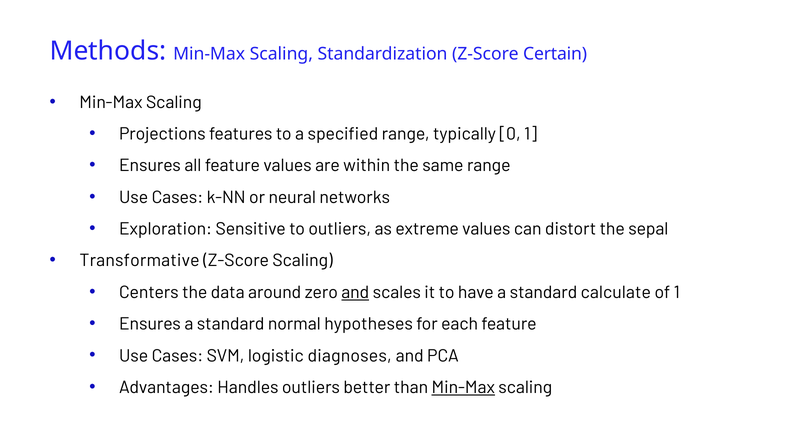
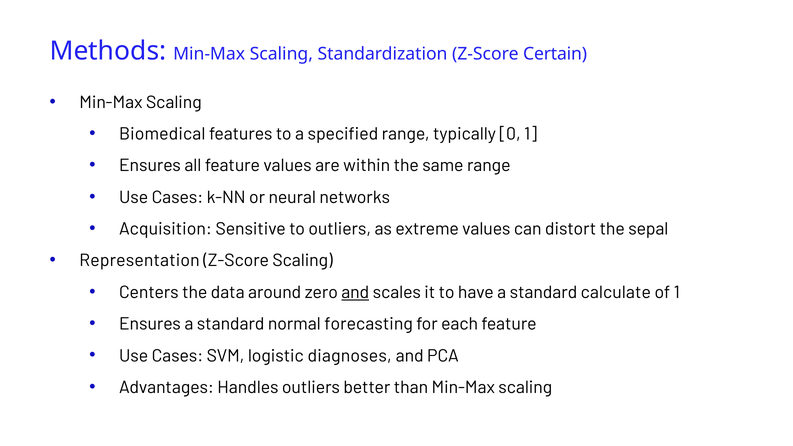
Projections: Projections -> Biomedical
Exploration: Exploration -> Acquisition
Transformative: Transformative -> Representation
hypotheses: hypotheses -> forecasting
Min-Max at (463, 387) underline: present -> none
